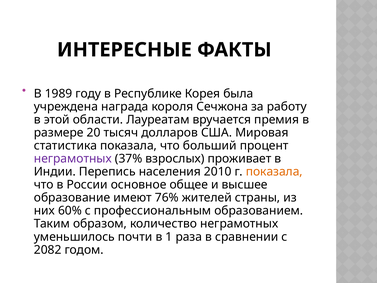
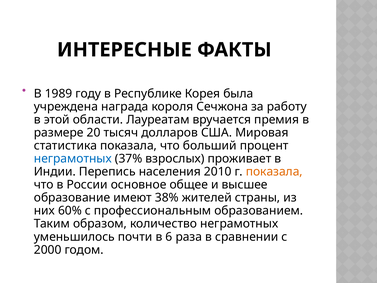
неграмотных at (73, 159) colour: purple -> blue
76%: 76% -> 38%
1: 1 -> 6
2082: 2082 -> 2000
